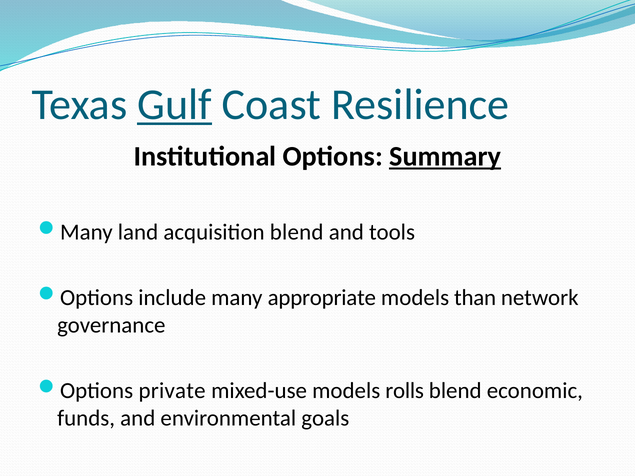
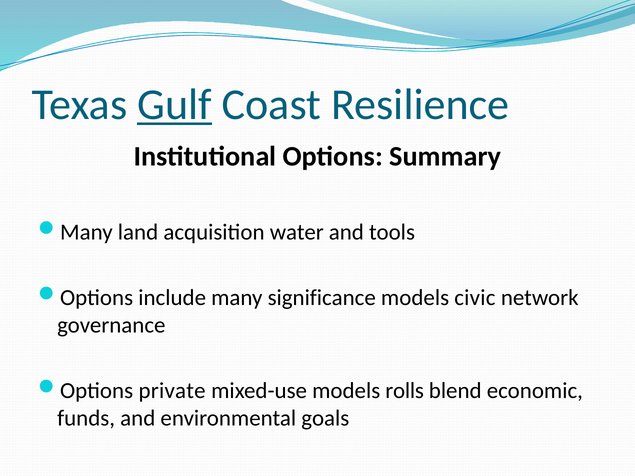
Summary underline: present -> none
acquisition blend: blend -> water
appropriate: appropriate -> significance
than: than -> civic
